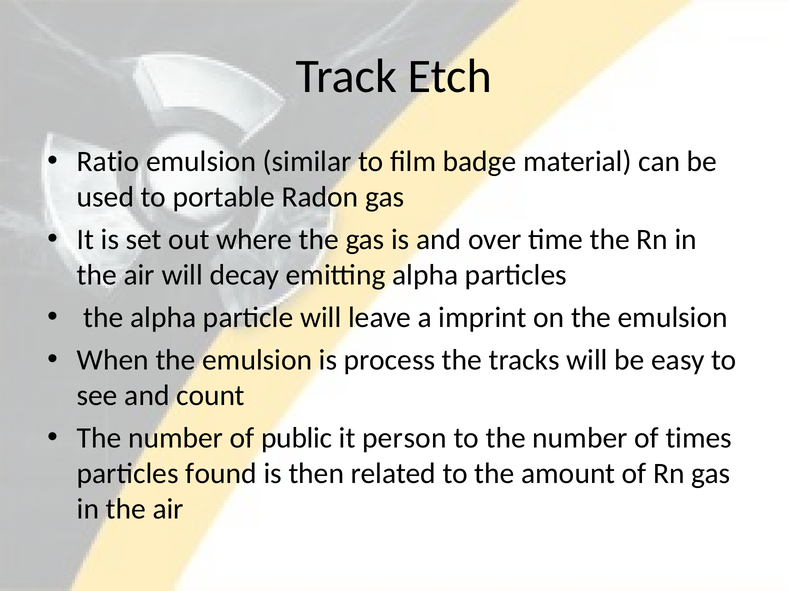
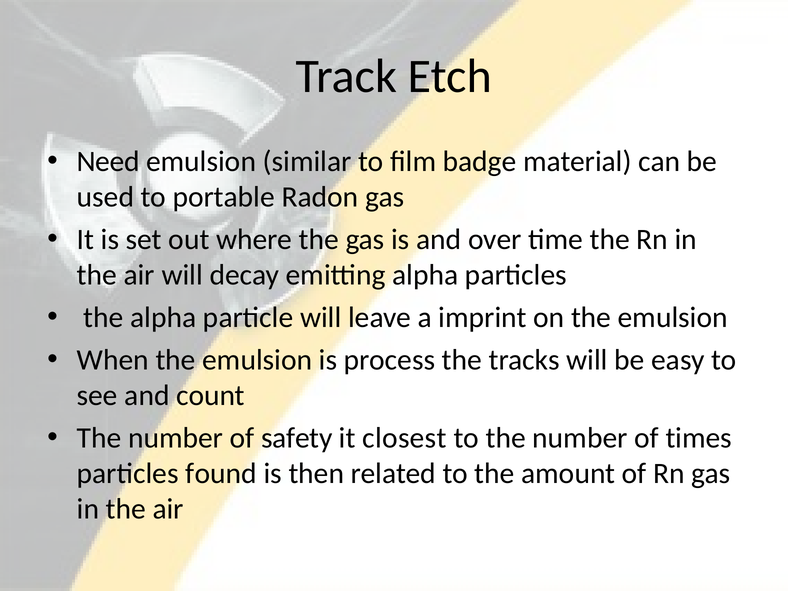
Ratio: Ratio -> Need
public: public -> safety
person: person -> closest
